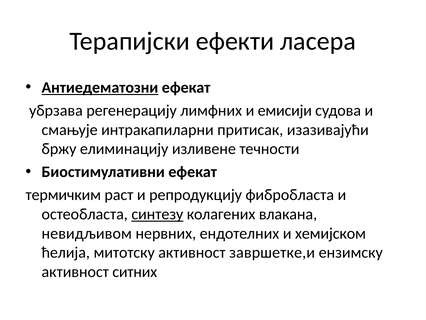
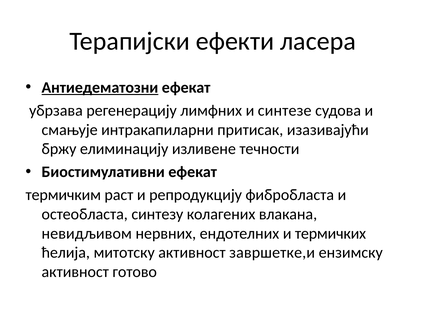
емисији: емисији -> синтезе
синтезу underline: present -> none
хемијском: хемијском -> термичких
ситних: ситних -> готово
